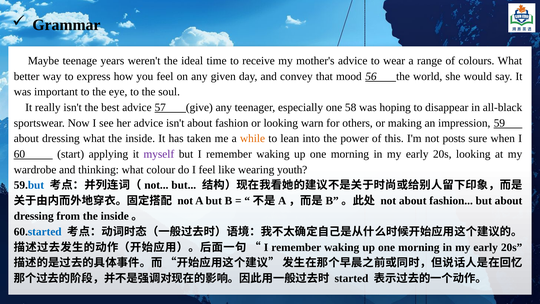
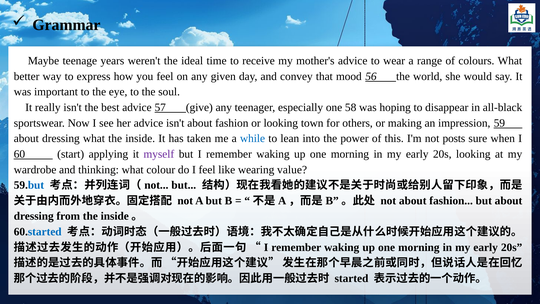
warn: warn -> town
while colour: orange -> blue
youth: youth -> value
